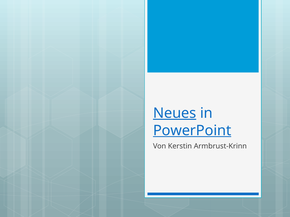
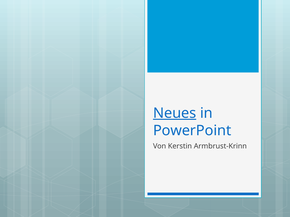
PowerPoint underline: present -> none
